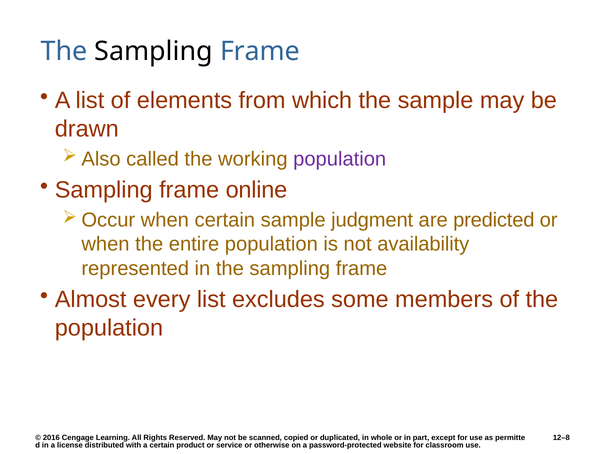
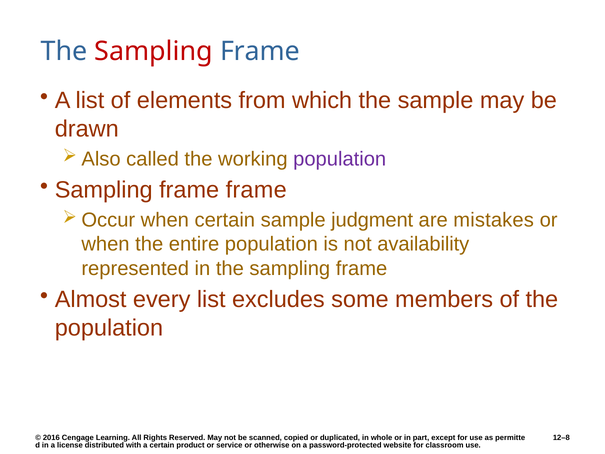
Sampling at (154, 51) colour: black -> red
frame online: online -> frame
predicted: predicted -> mistakes
